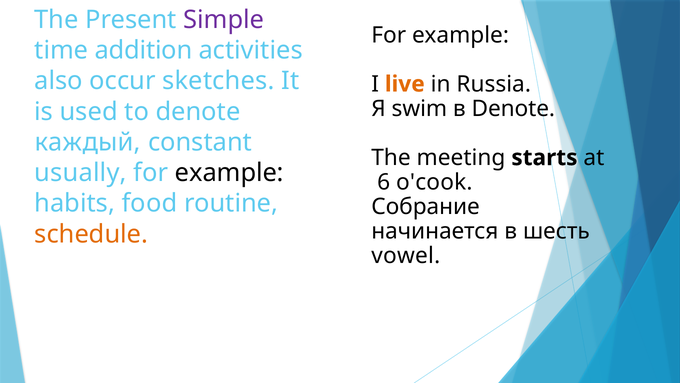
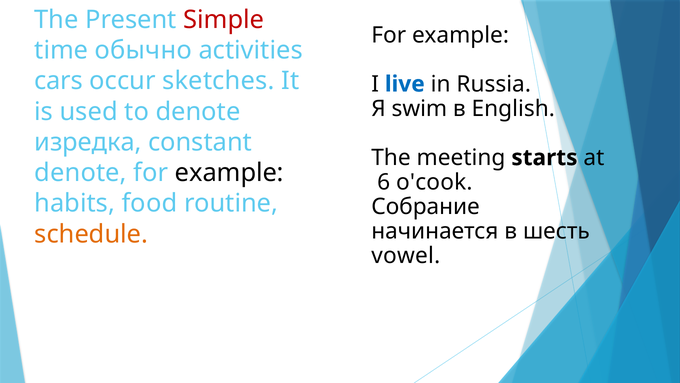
Simple colour: purple -> red
addition: addition -> обычно
also: also -> cars
live colour: orange -> blue
в Denote: Denote -> English
каждый: каждый -> изредка
usually at (80, 173): usually -> denote
